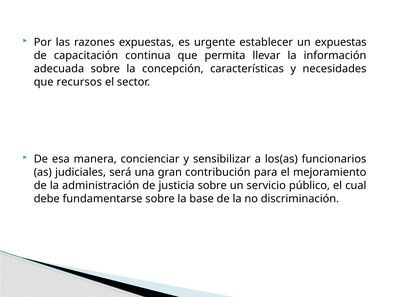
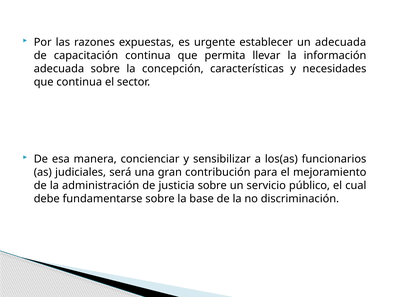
un expuestas: expuestas -> adecuada
que recursos: recursos -> continua
